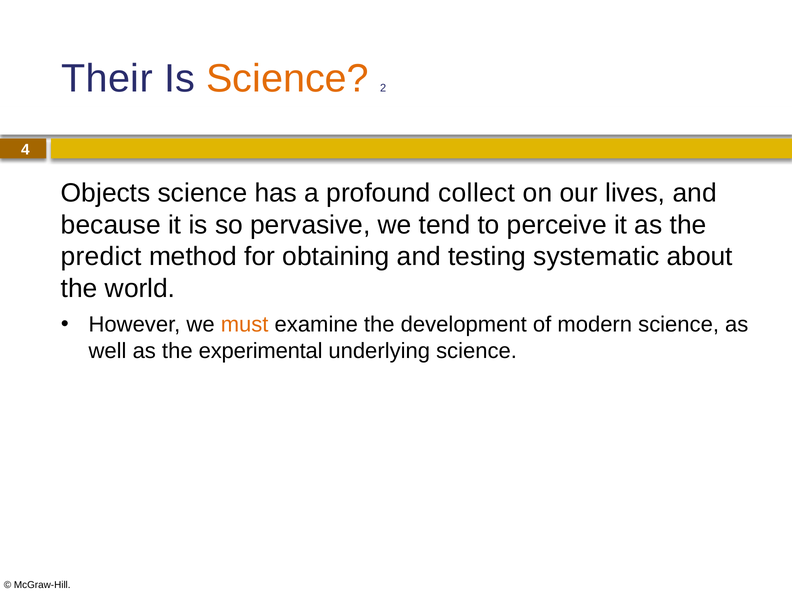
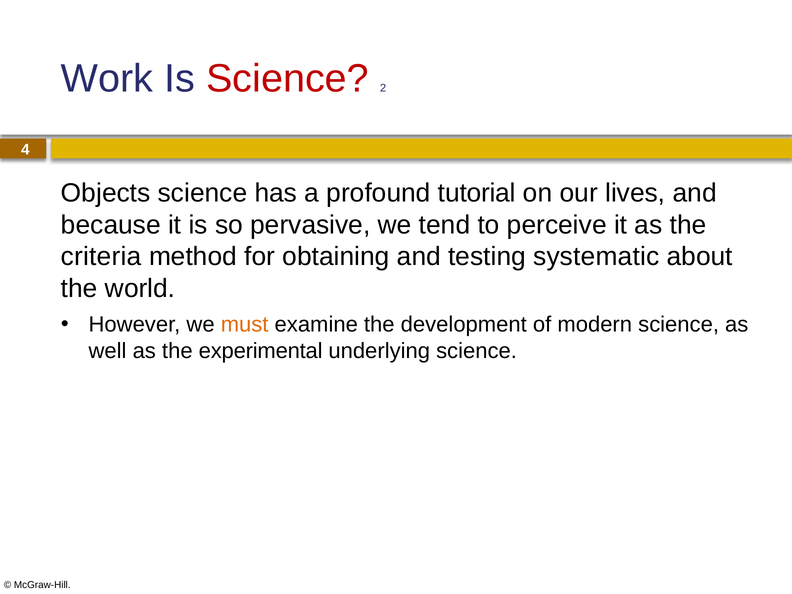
Their: Their -> Work
Science at (287, 79) colour: orange -> red
collect: collect -> tutorial
predict: predict -> criteria
